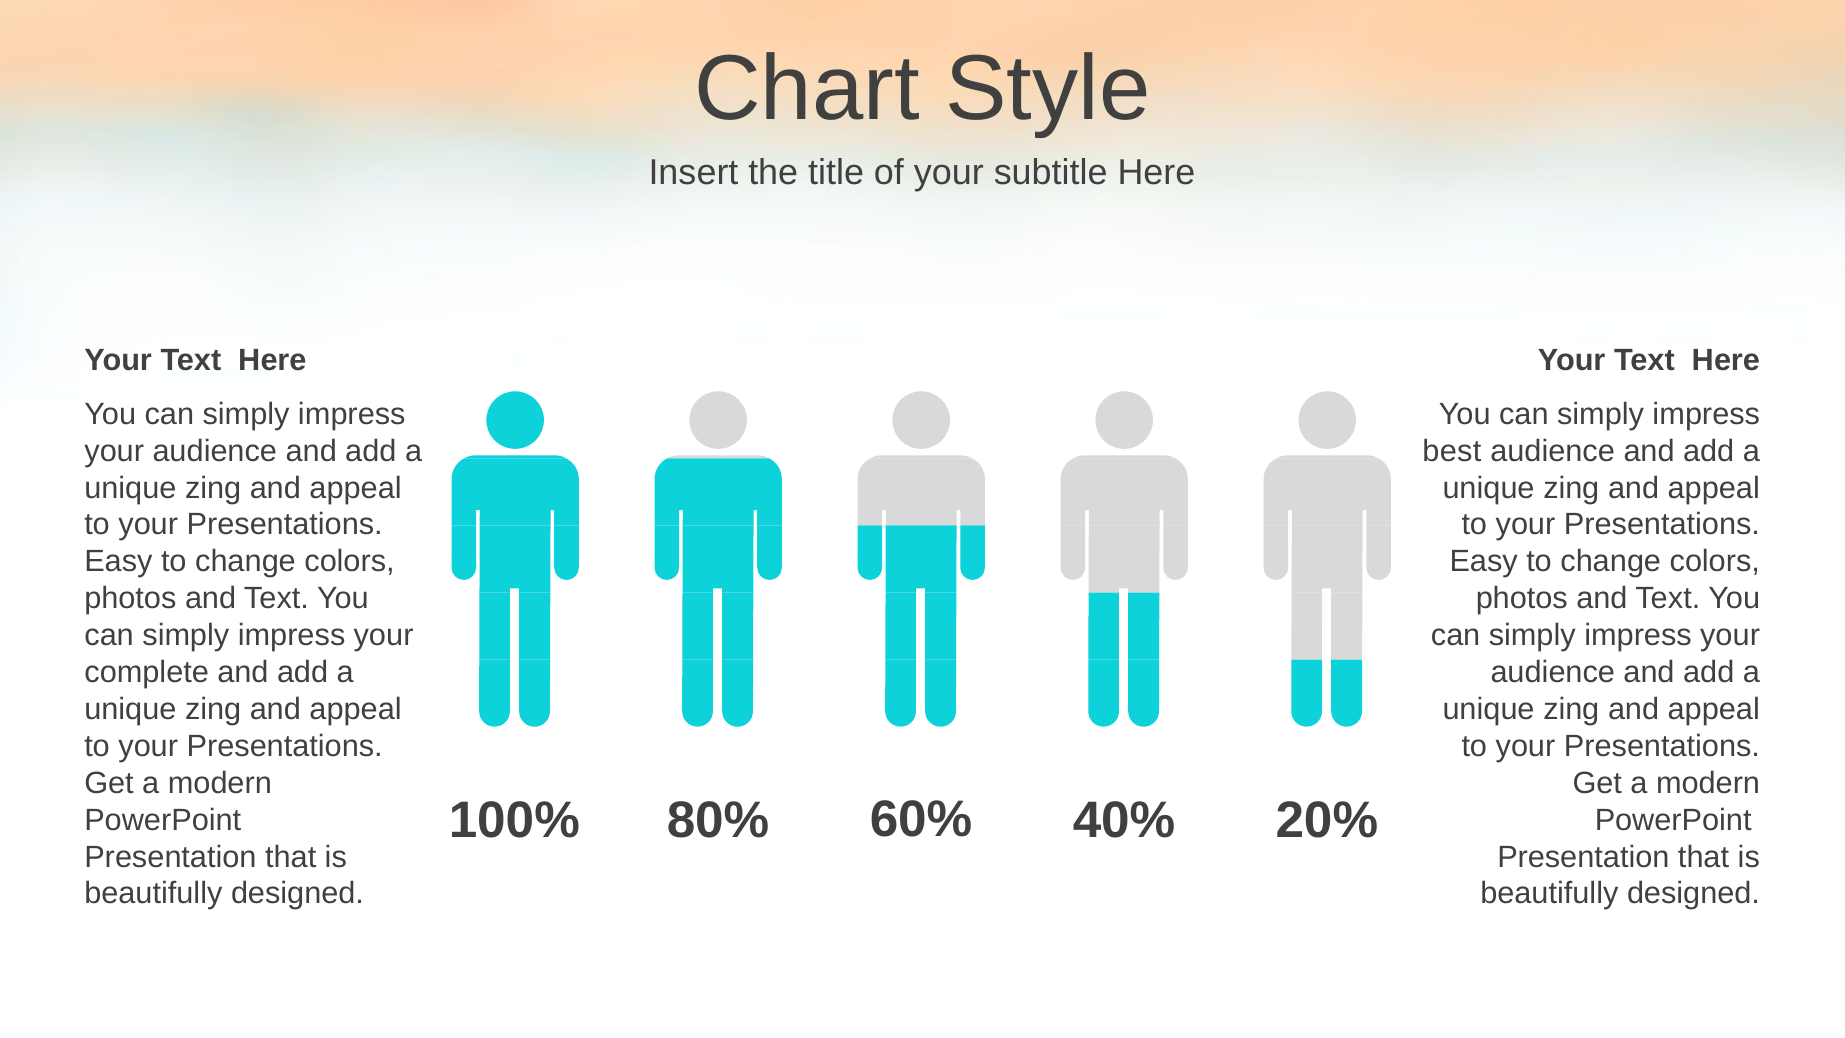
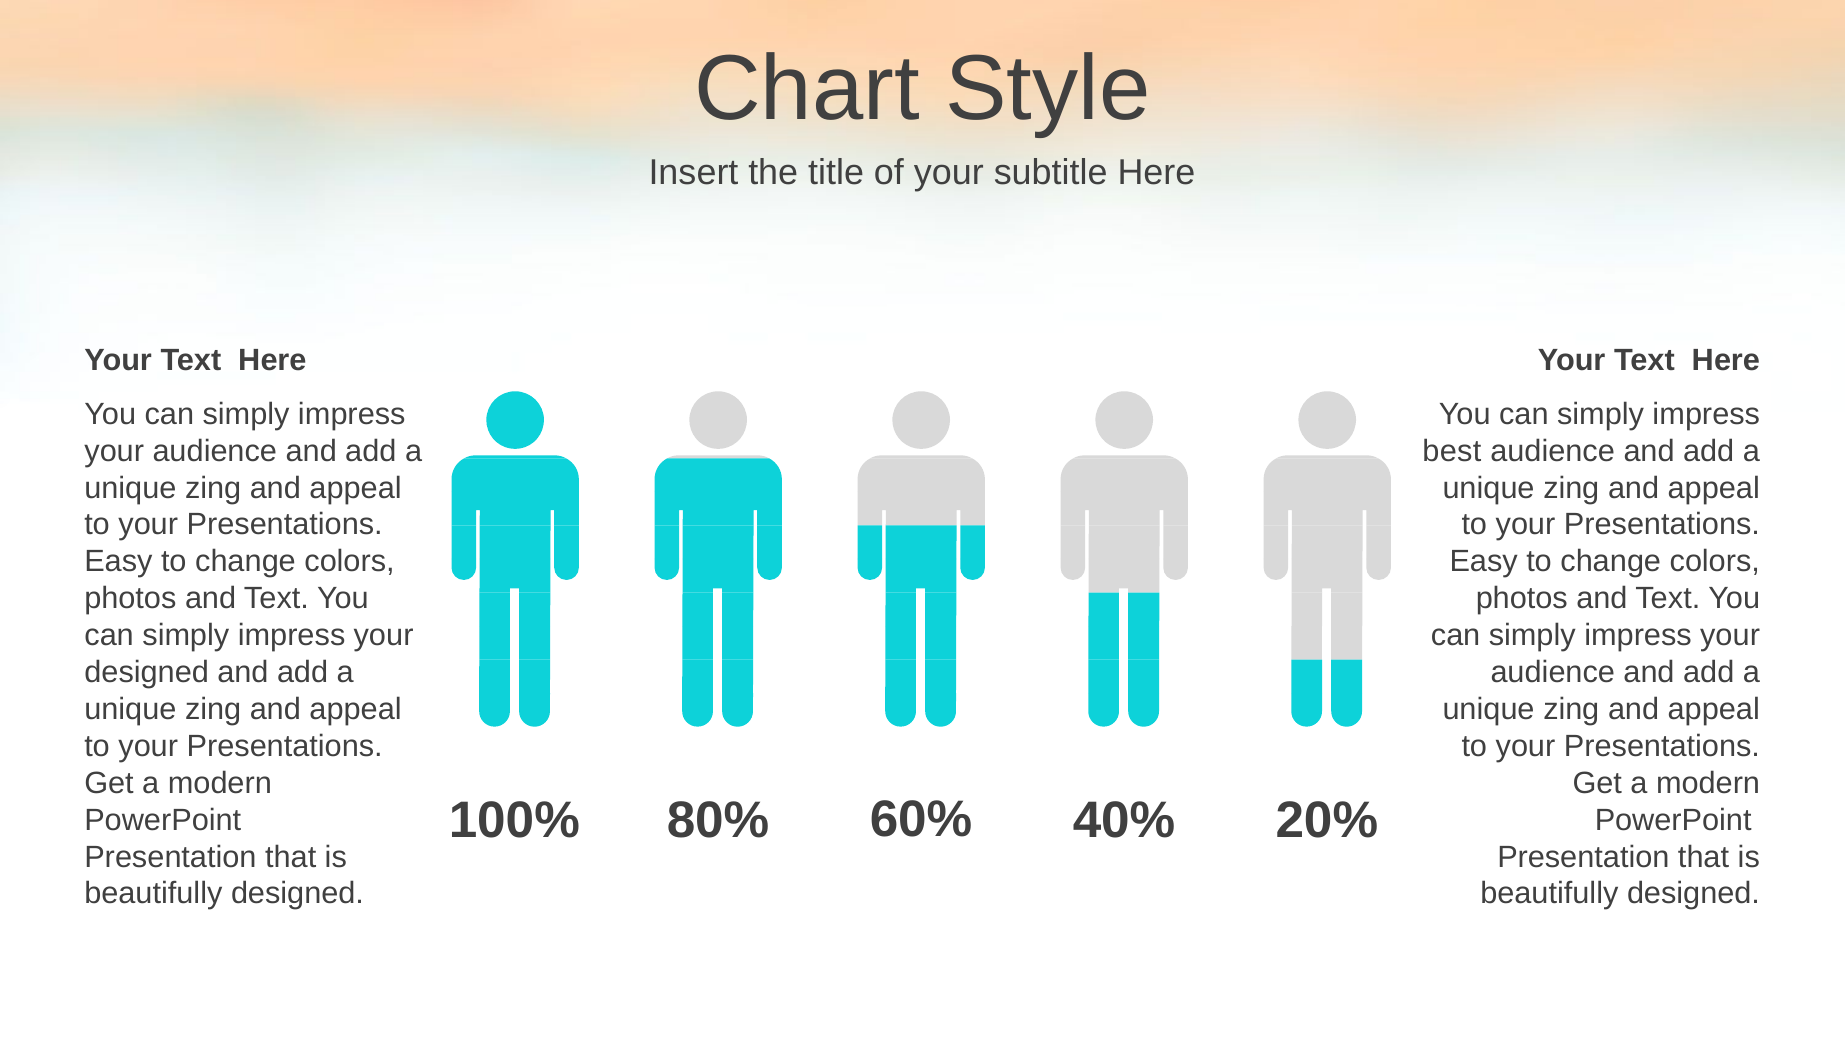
complete at (147, 672): complete -> designed
